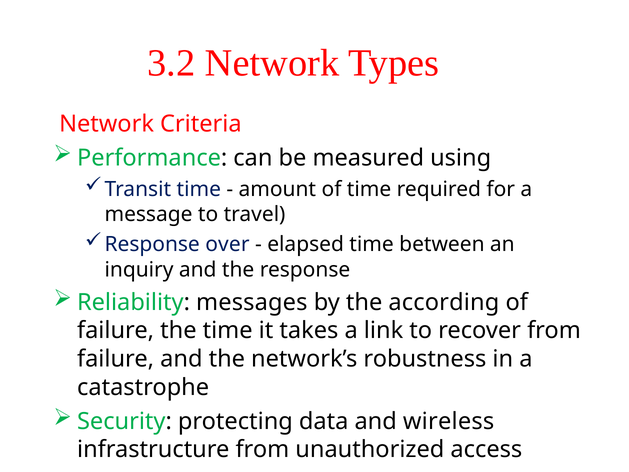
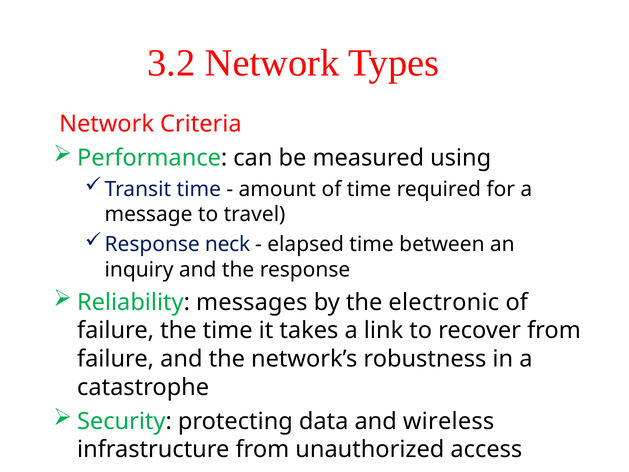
over: over -> neck
according: according -> electronic
